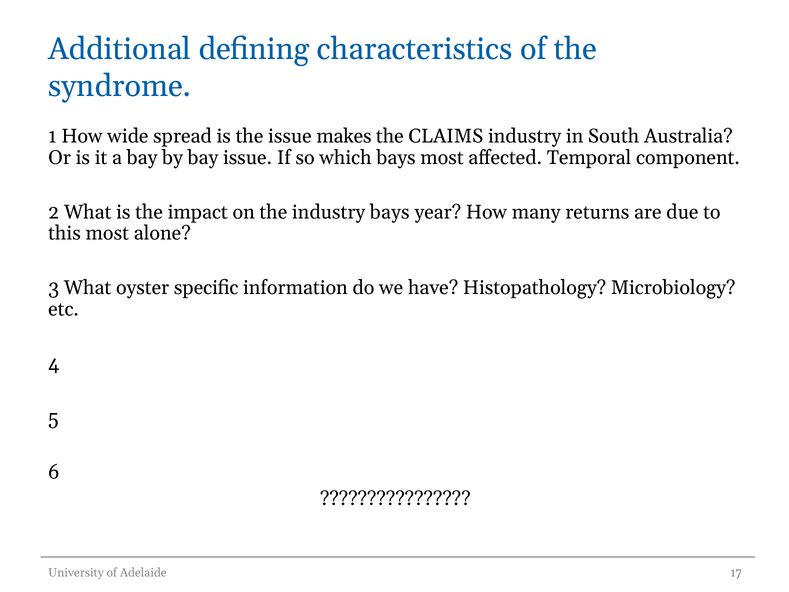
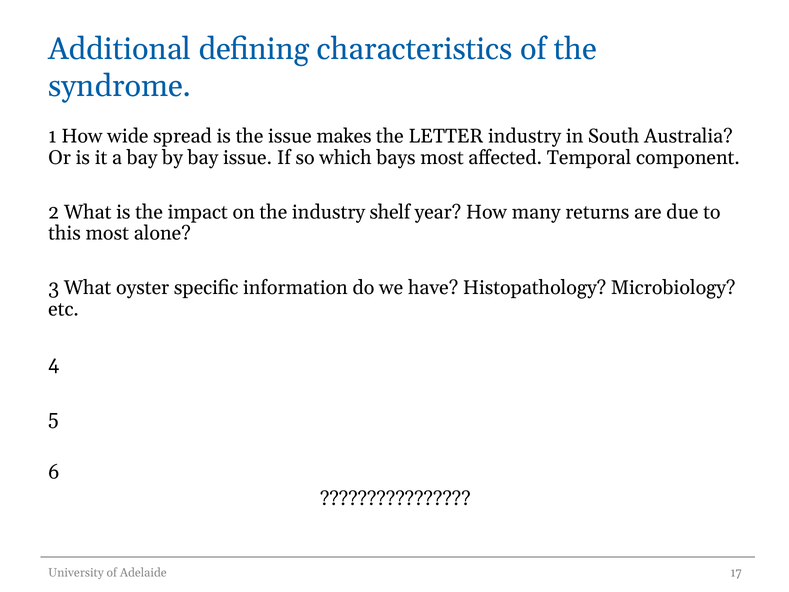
CLAIMS: CLAIMS -> LETTER
industry bays: bays -> shelf
